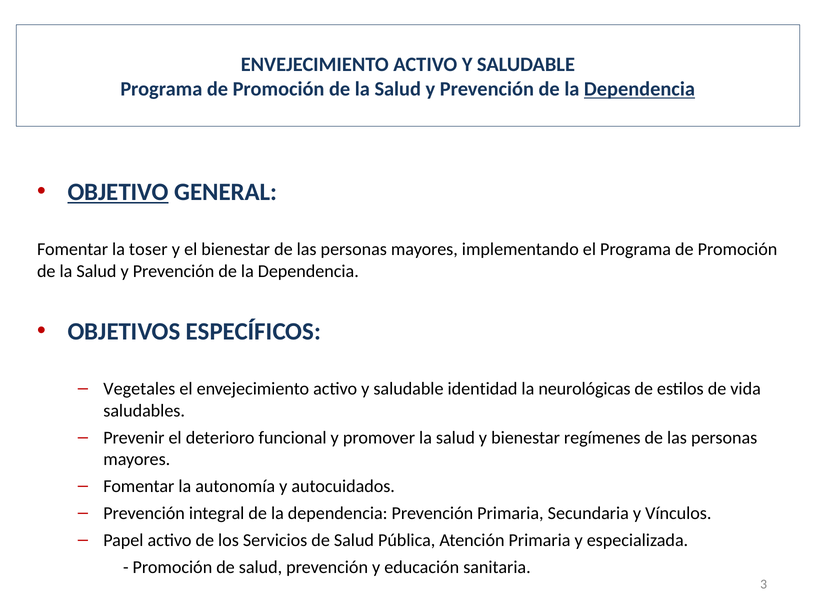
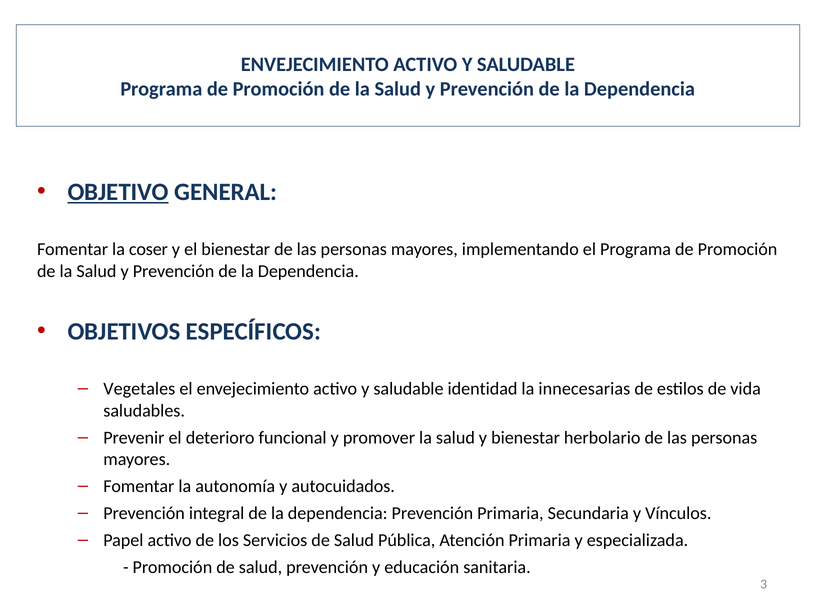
Dependencia at (639, 89) underline: present -> none
toser: toser -> coser
neurológicas: neurológicas -> innecesarias
regímenes: regímenes -> herbolario
